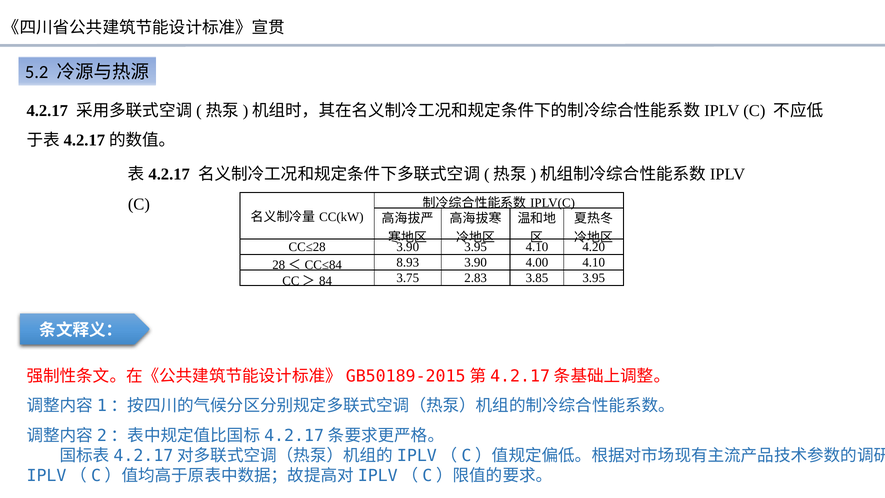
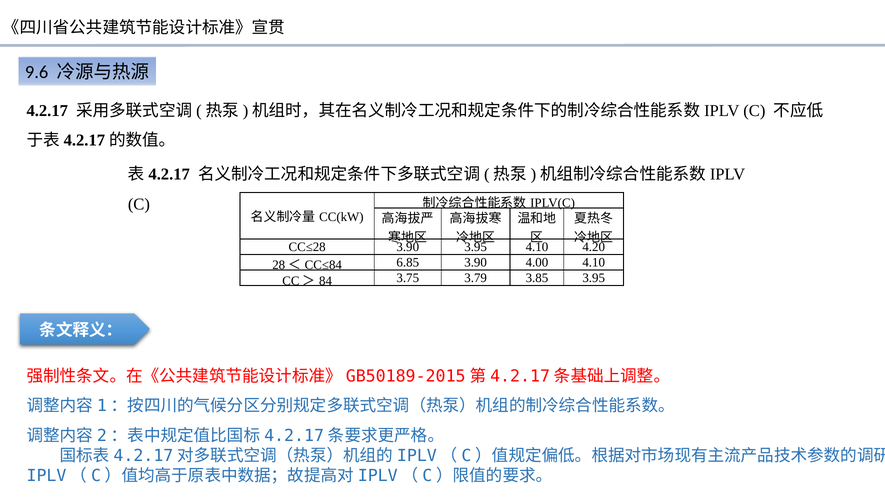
5.2: 5.2 -> 9.6
8.93: 8.93 -> 6.85
2.83: 2.83 -> 3.79
